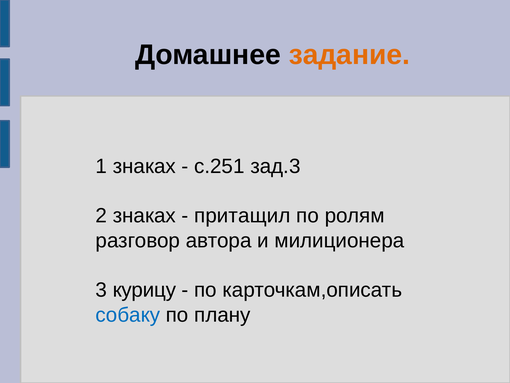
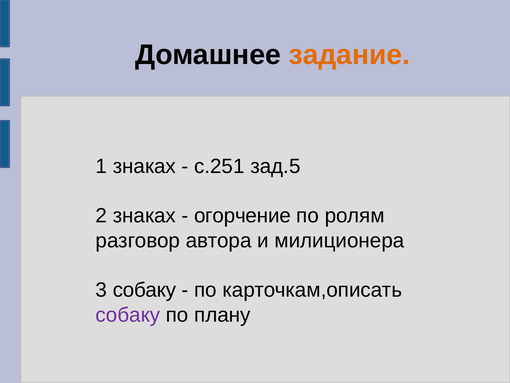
зад.3: зад.3 -> зад.5
притащил: притащил -> огорчение
3 курицу: курицу -> собаку
собаку at (128, 314) colour: blue -> purple
